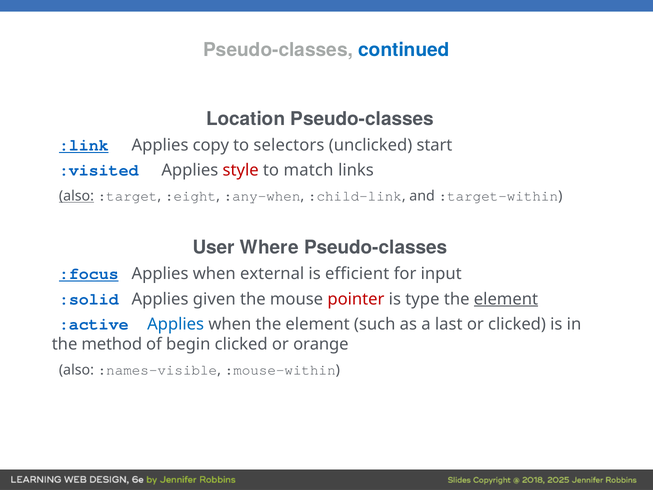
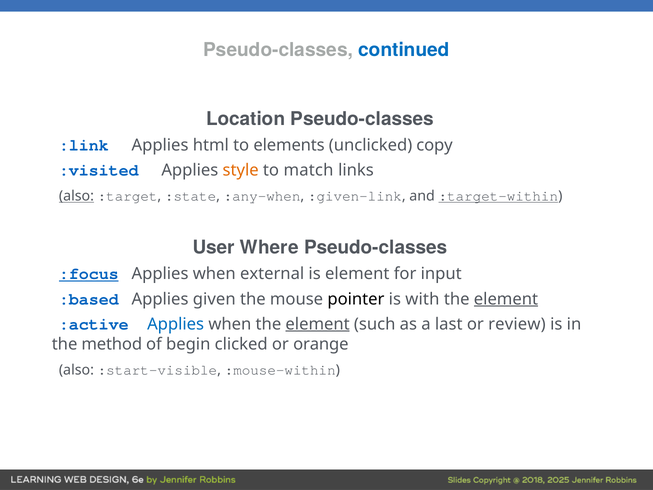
:link underline: present -> none
copy: copy -> html
selectors: selectors -> elements
start: start -> copy
style colour: red -> orange
:eight: :eight -> :state
:child-link: :child-link -> :given-link
:target-within underline: none -> present
is efficient: efficient -> element
:solid: :solid -> :based
pointer colour: red -> black
type: type -> with
element at (318, 324) underline: none -> present
or clicked: clicked -> review
:names-visible: :names-visible -> :start-visible
